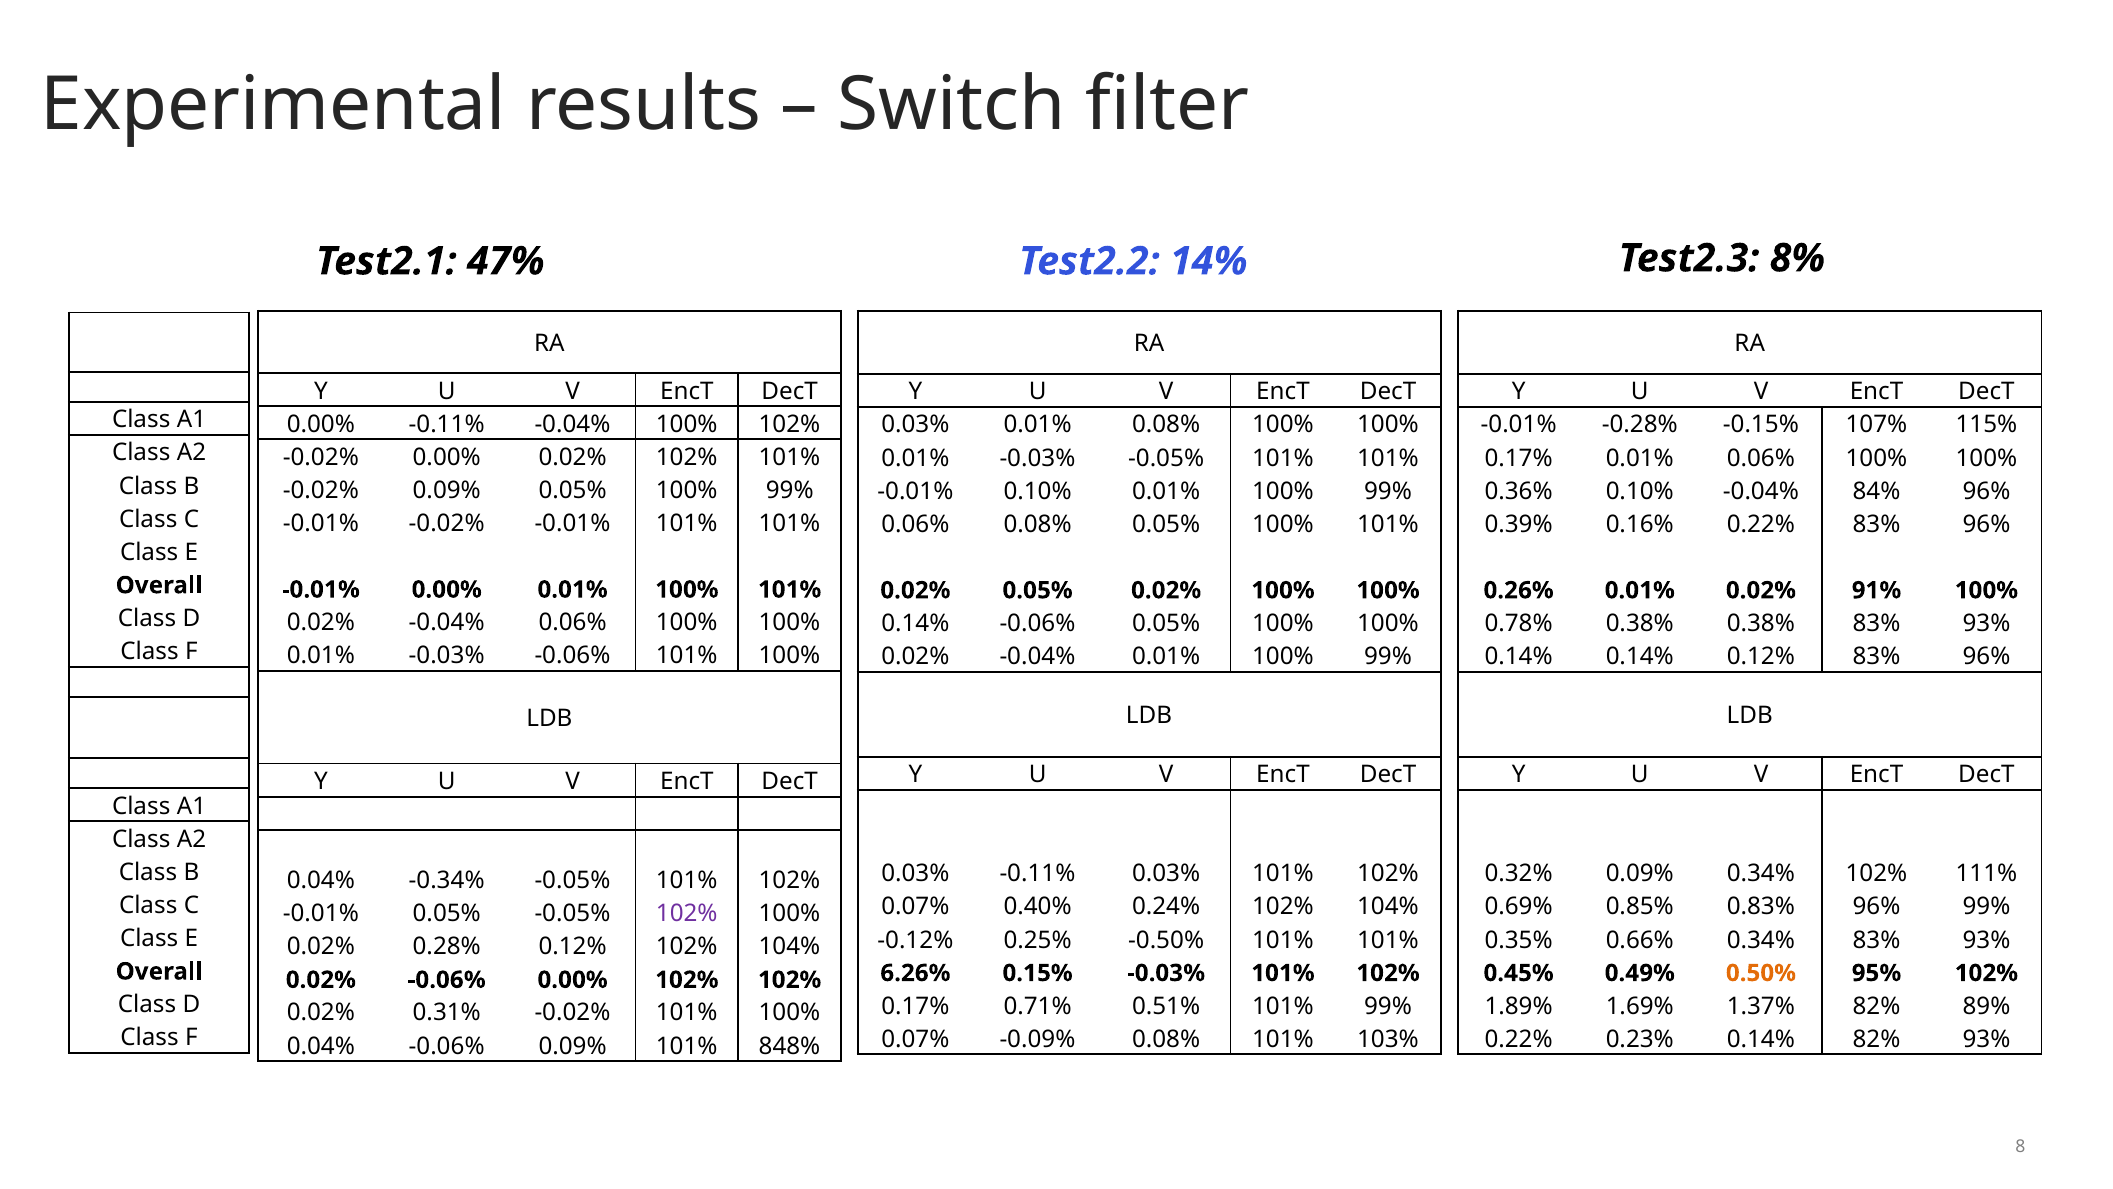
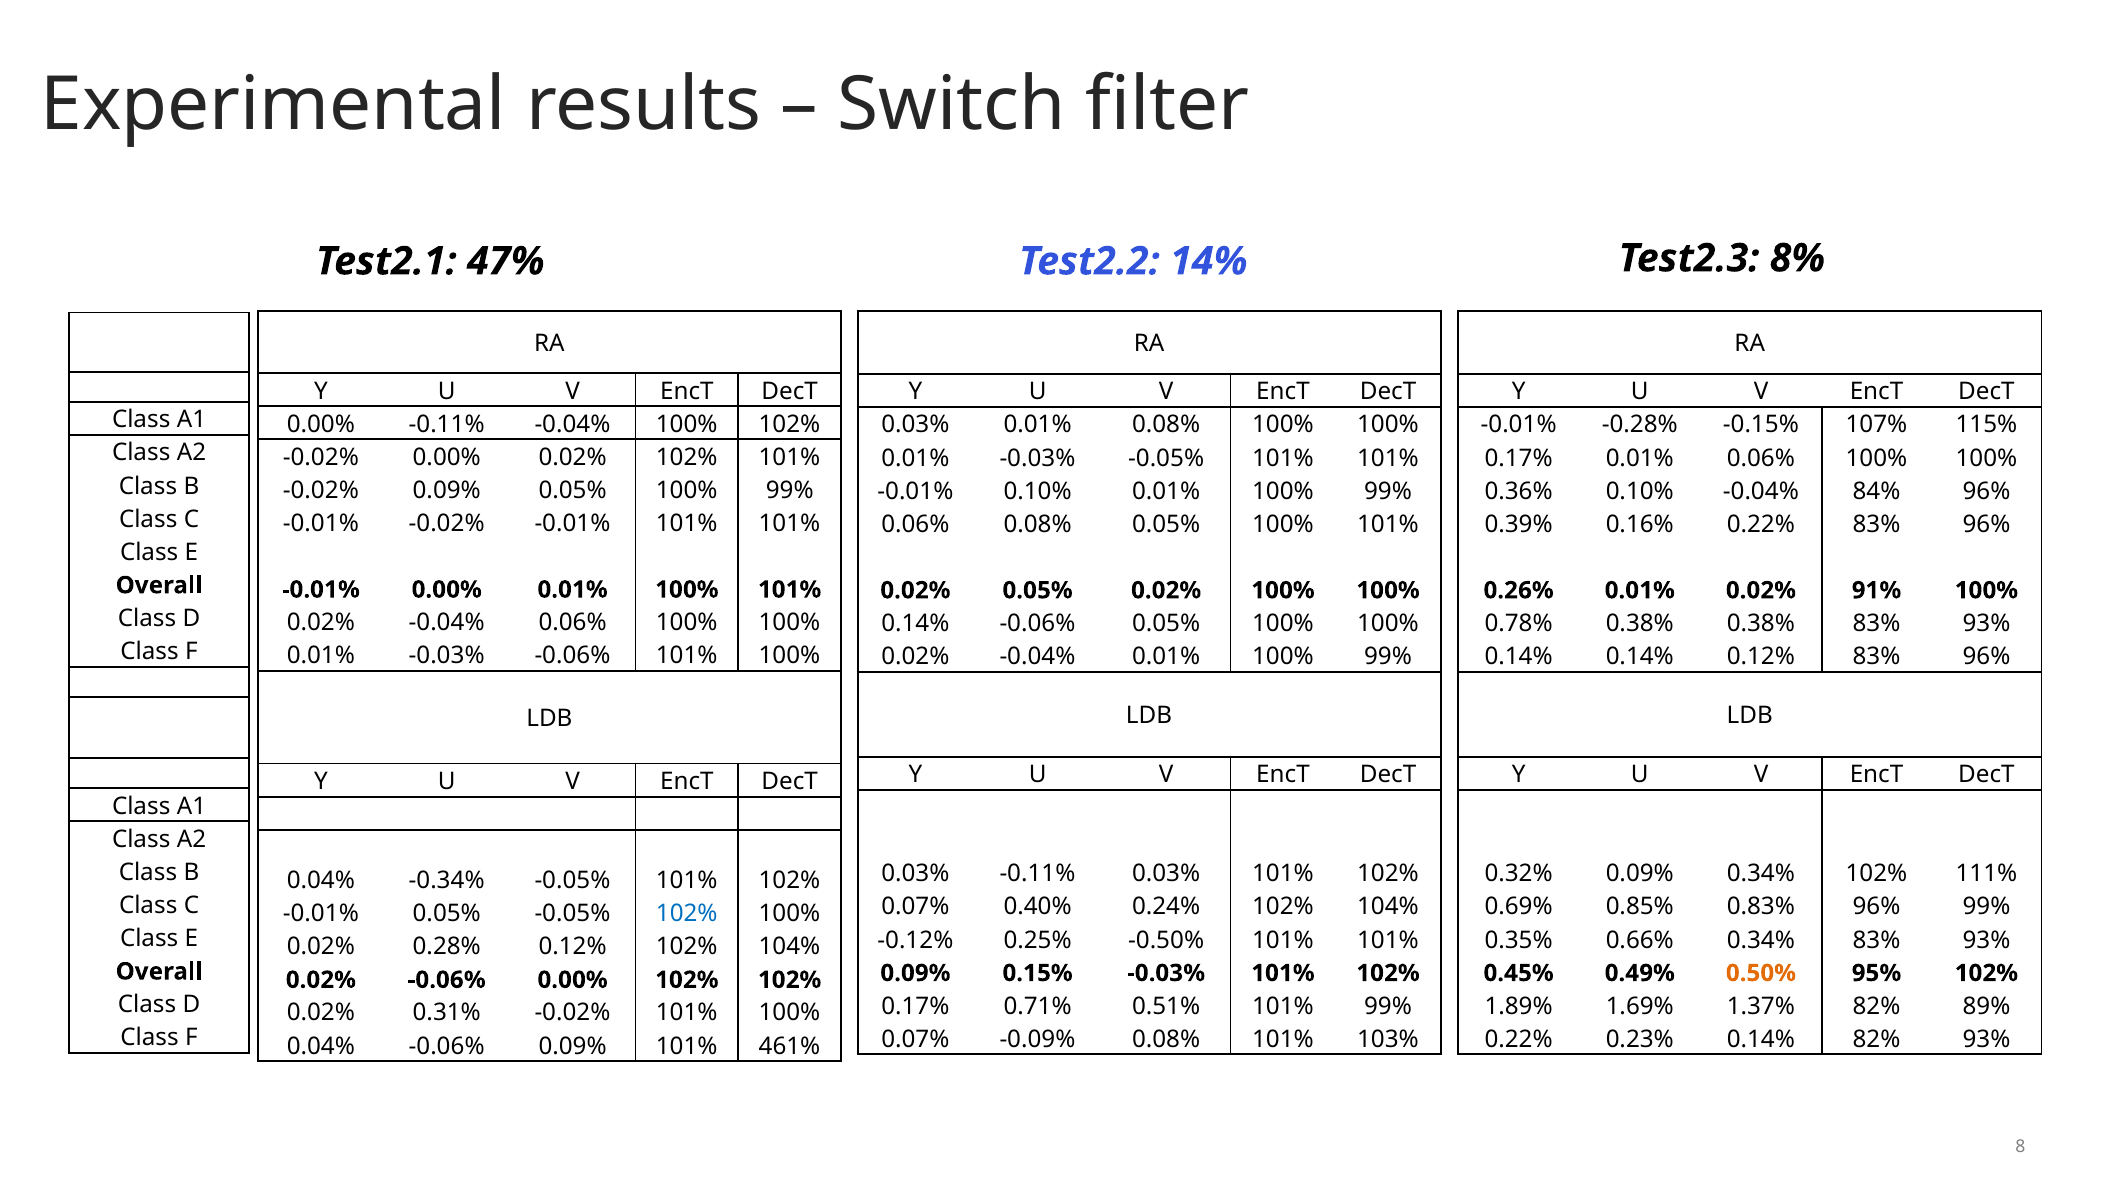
102% at (687, 913) colour: purple -> blue
6.26% at (915, 973): 6.26% -> 0.09%
848%: 848% -> 461%
